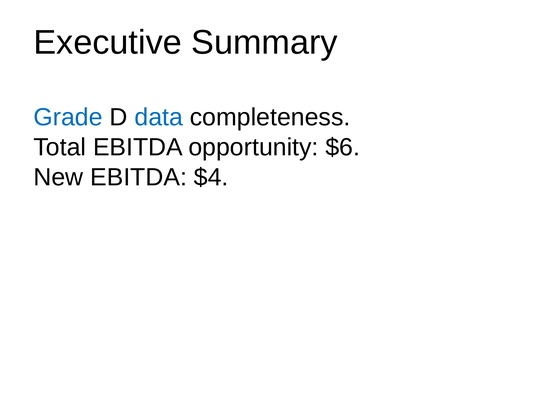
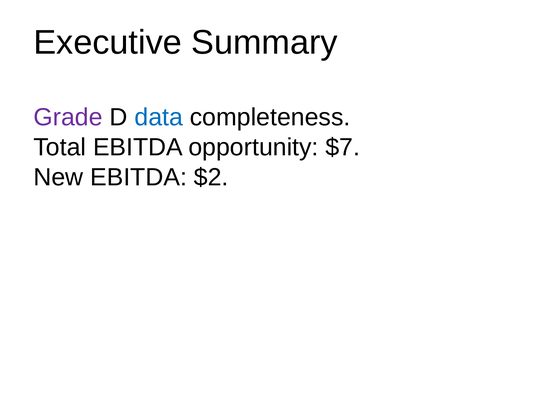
Grade colour: blue -> purple
$6: $6 -> $7
$4: $4 -> $2
